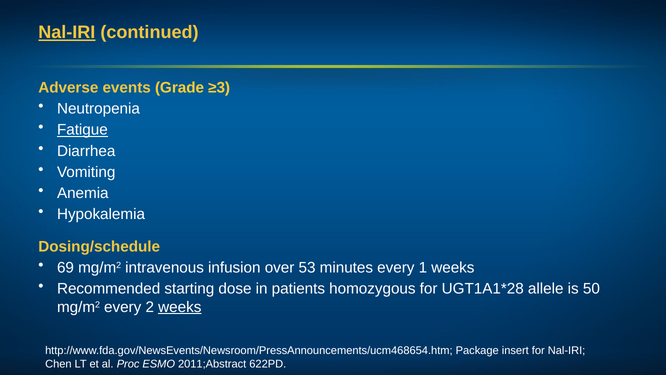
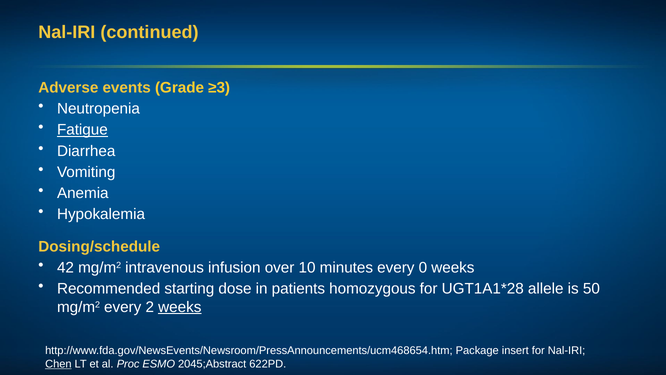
Nal-IRI at (67, 32) underline: present -> none
69: 69 -> 42
53: 53 -> 10
1: 1 -> 0
Chen underline: none -> present
2011;Abstract: 2011;Abstract -> 2045;Abstract
